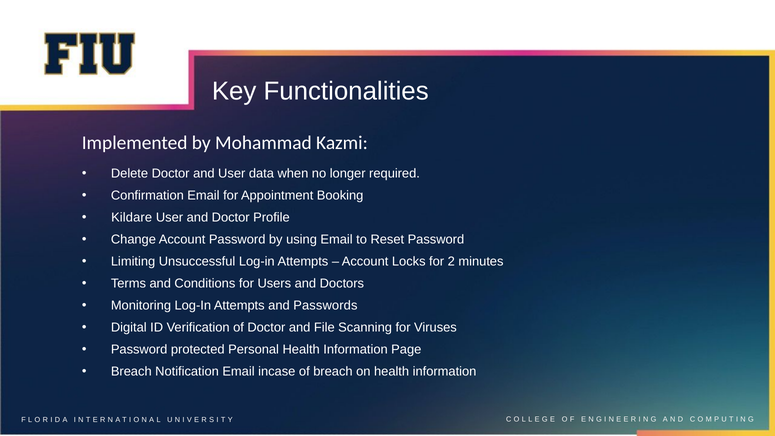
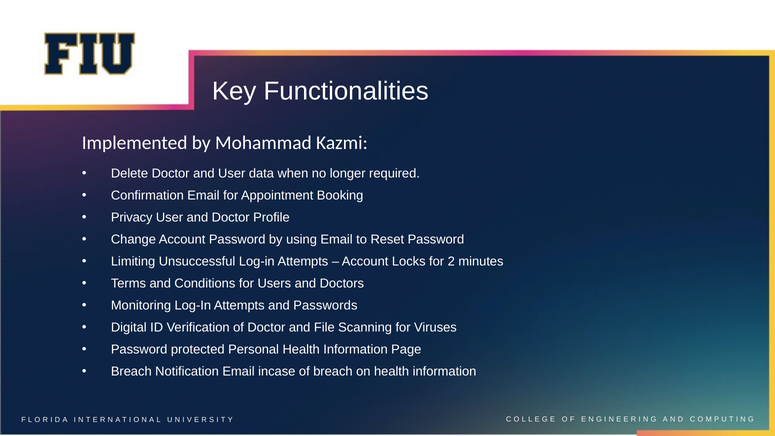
Kildare: Kildare -> Privacy
